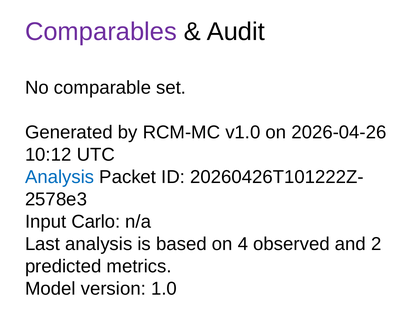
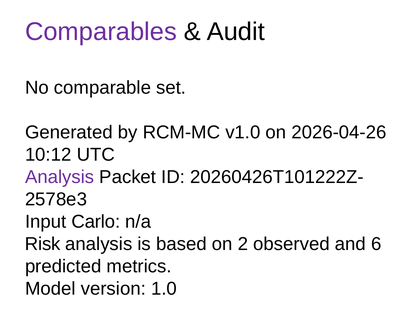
Analysis at (60, 177) colour: blue -> purple
Last: Last -> Risk
4: 4 -> 2
2: 2 -> 6
